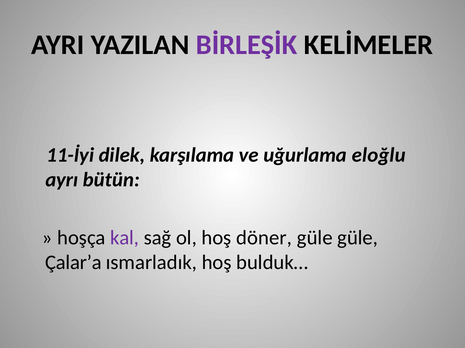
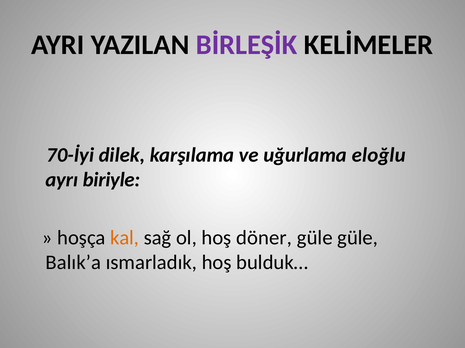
11-İyi: 11-İyi -> 70-İyi
bütün: bütün -> biriyle
kal colour: purple -> orange
Çalar’a: Çalar’a -> Balık’a
